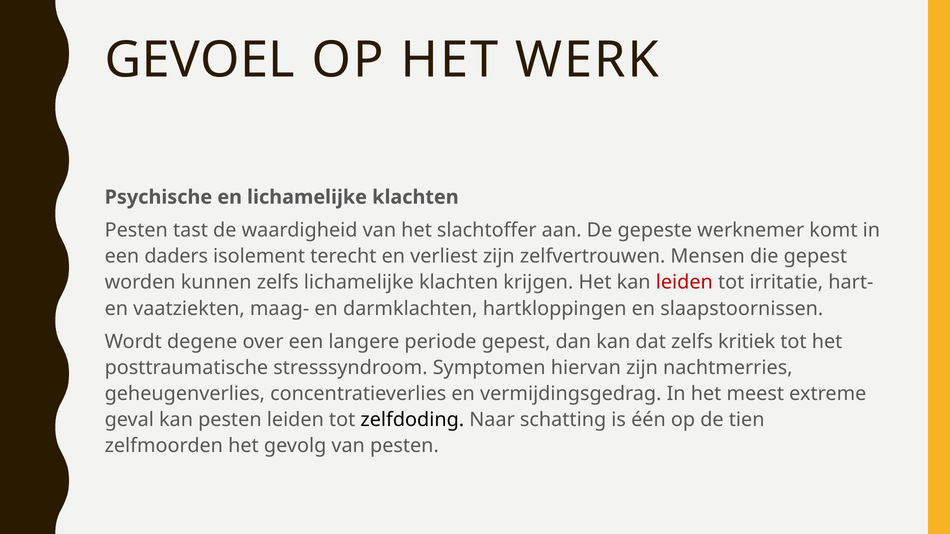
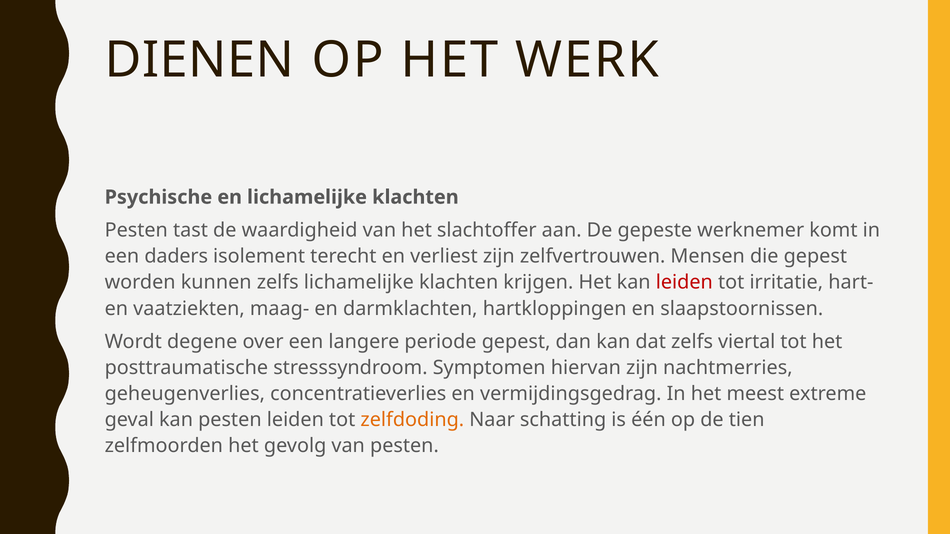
GEVOEL: GEVOEL -> DIENEN
kritiek: kritiek -> viertal
zelfdoding colour: black -> orange
